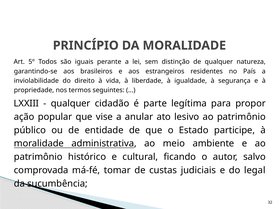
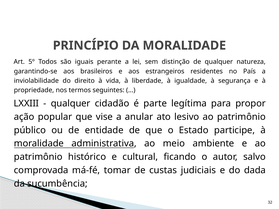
legal: legal -> dada
